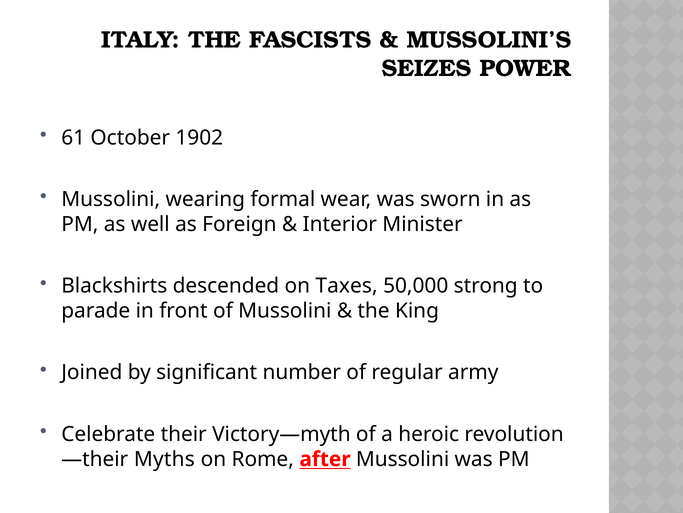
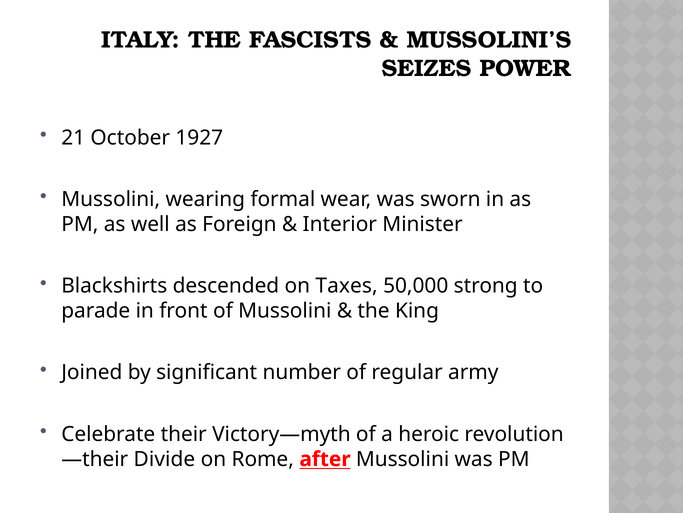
61: 61 -> 21
1902: 1902 -> 1927
Myths: Myths -> Divide
